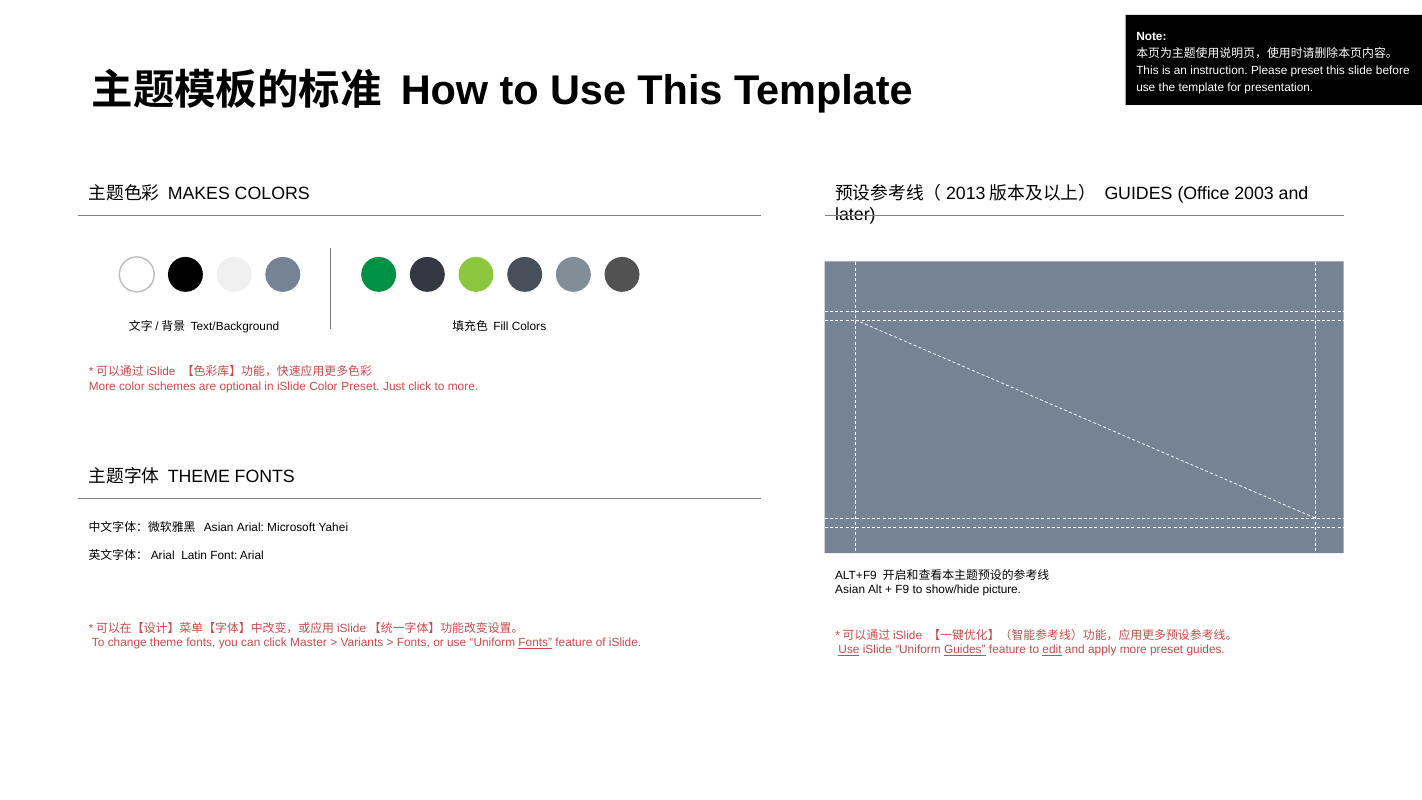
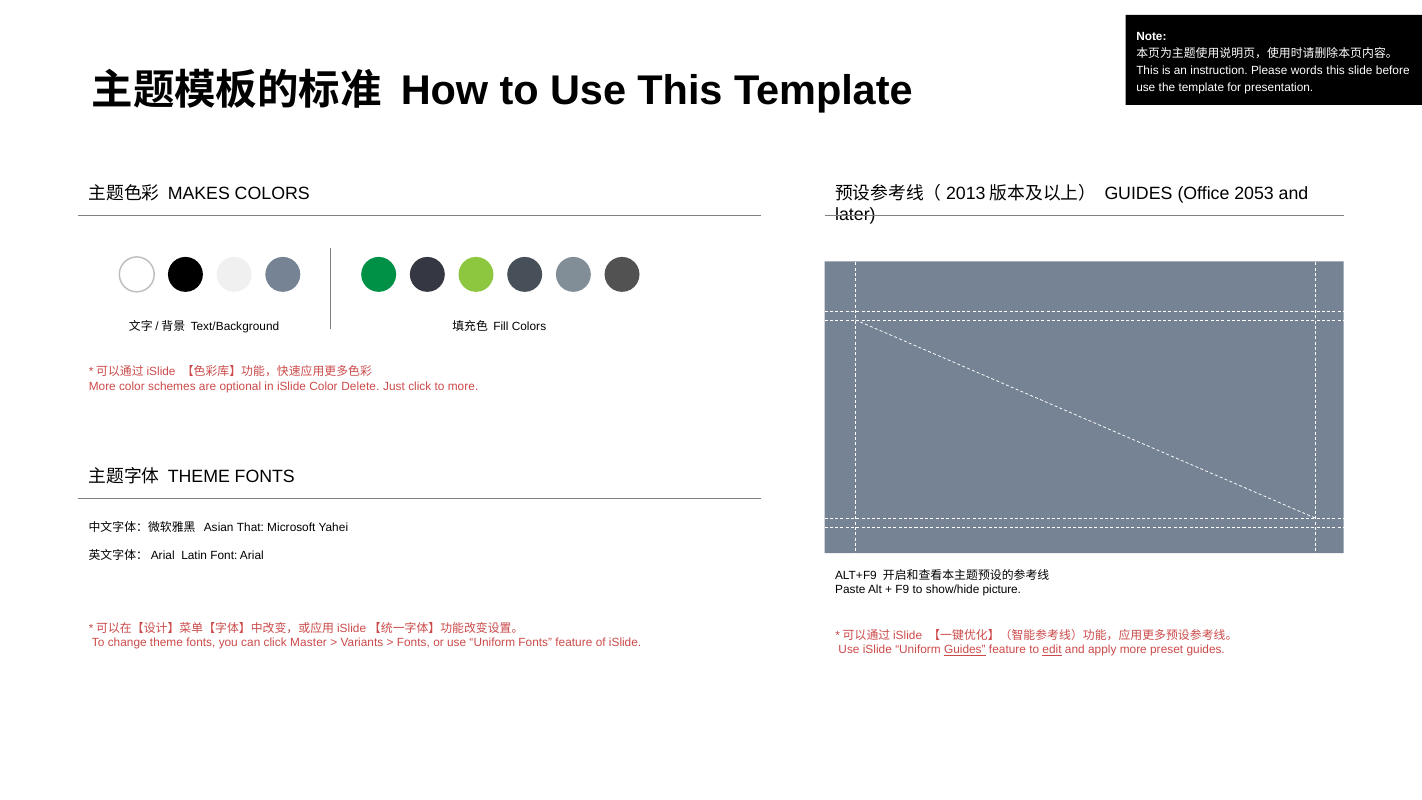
Please preset: preset -> words
2003: 2003 -> 2053
Color Preset: Preset -> Delete
Asian Arial: Arial -> That
Asian at (850, 590): Asian -> Paste
Fonts at (535, 643) underline: present -> none
Use at (849, 650) underline: present -> none
